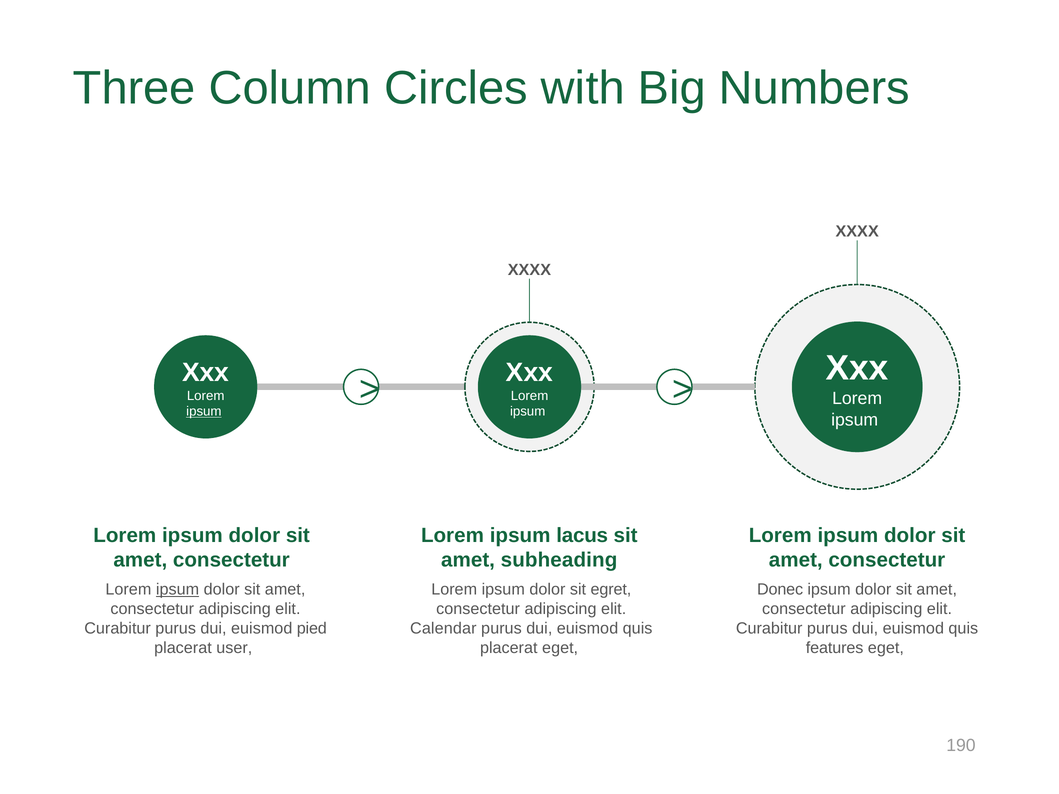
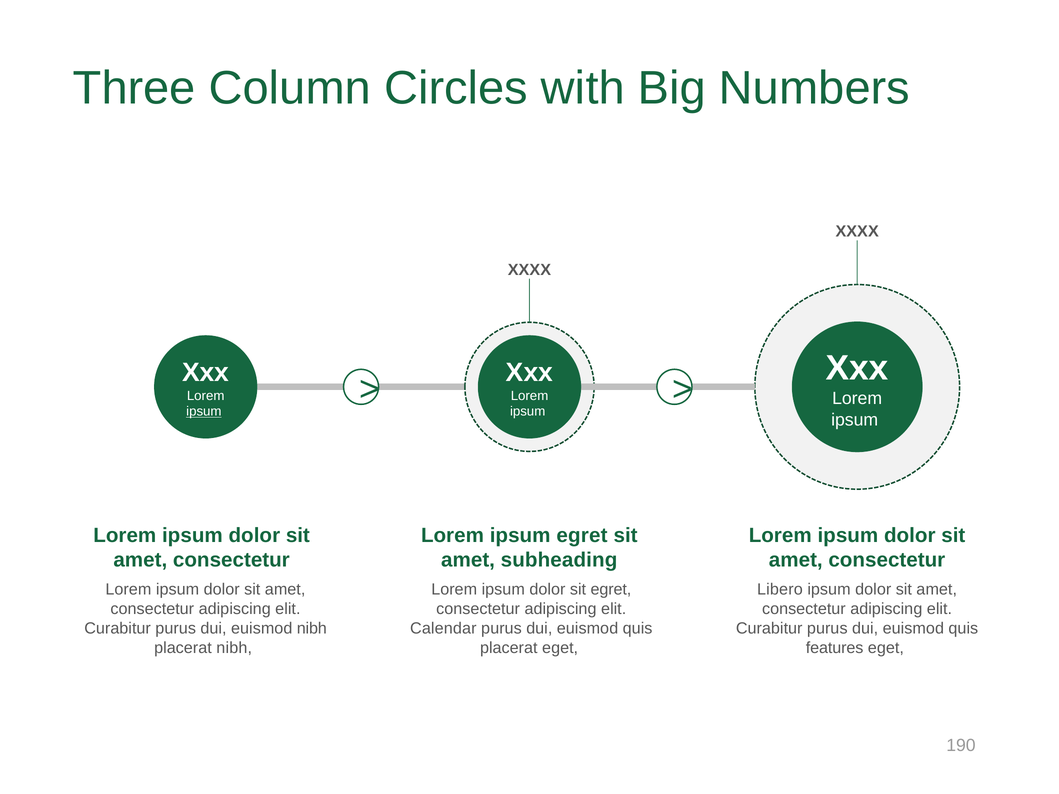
ipsum lacus: lacus -> egret
ipsum at (178, 590) underline: present -> none
Donec: Donec -> Libero
euismod pied: pied -> nibh
placerat user: user -> nibh
